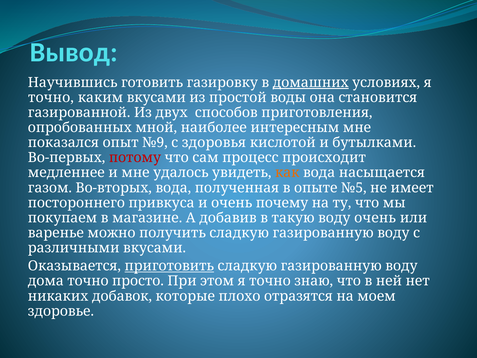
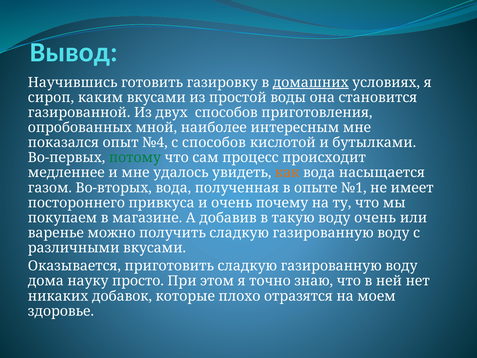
точно at (51, 97): точно -> сироп
№9: №9 -> №4
с здоровья: здоровья -> способов
потому colour: red -> green
№5: №5 -> №1
приготовить underline: present -> none
дома точно: точно -> науку
